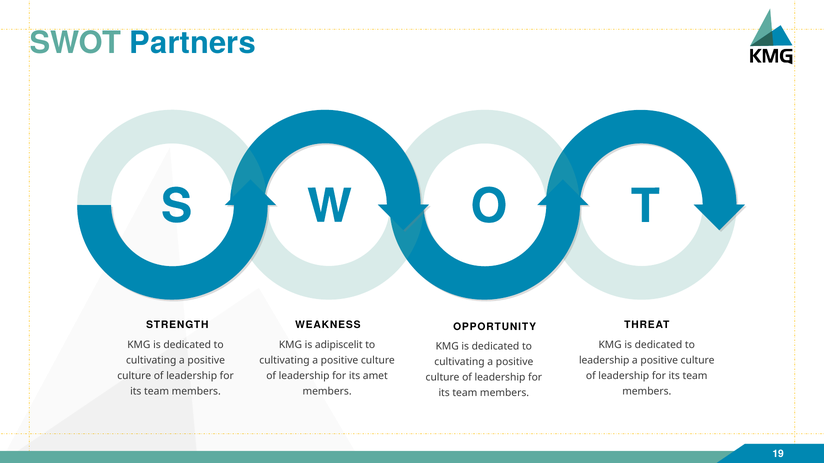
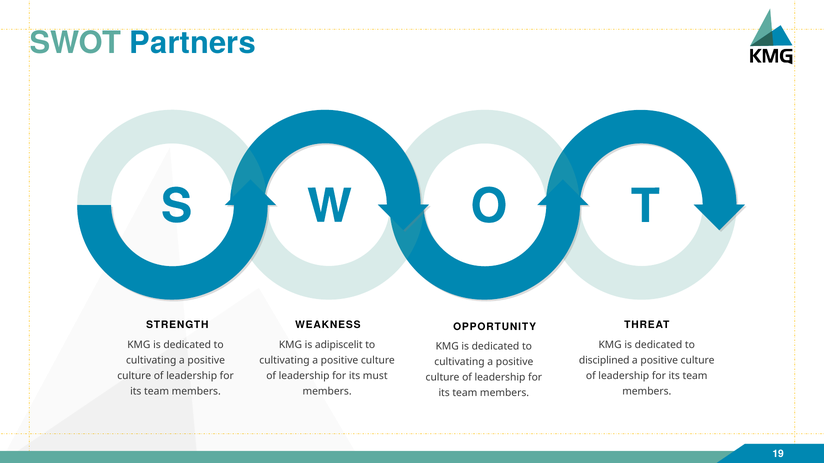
leadership at (604, 361): leadership -> disciplined
amet: amet -> must
